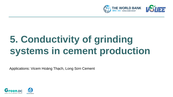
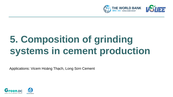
Conductivity: Conductivity -> Composition
